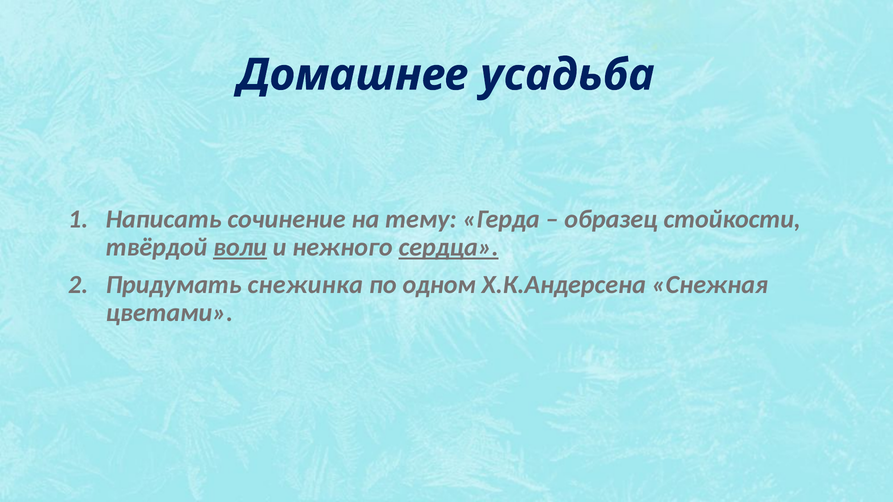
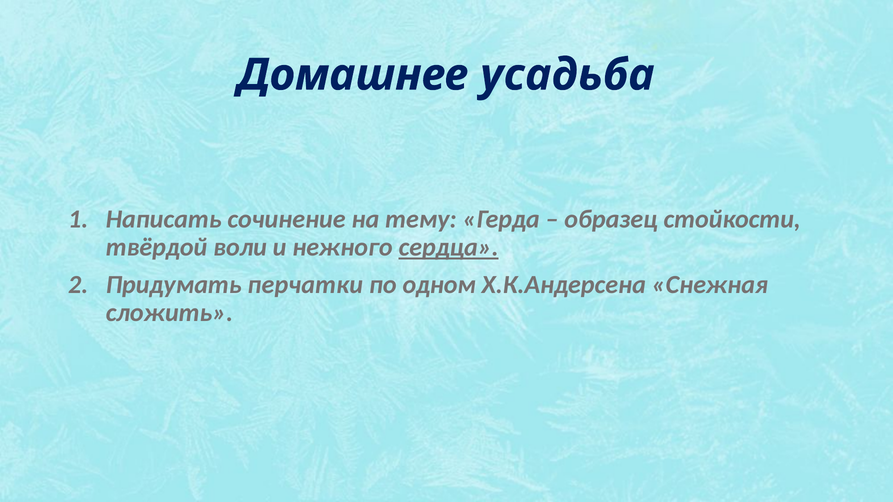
воли underline: present -> none
снежинка: снежинка -> перчатки
цветами: цветами -> сложить
